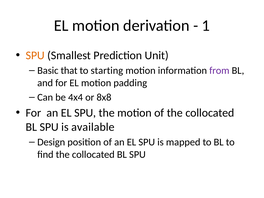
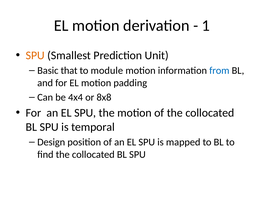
starting: starting -> module
from colour: purple -> blue
available: available -> temporal
